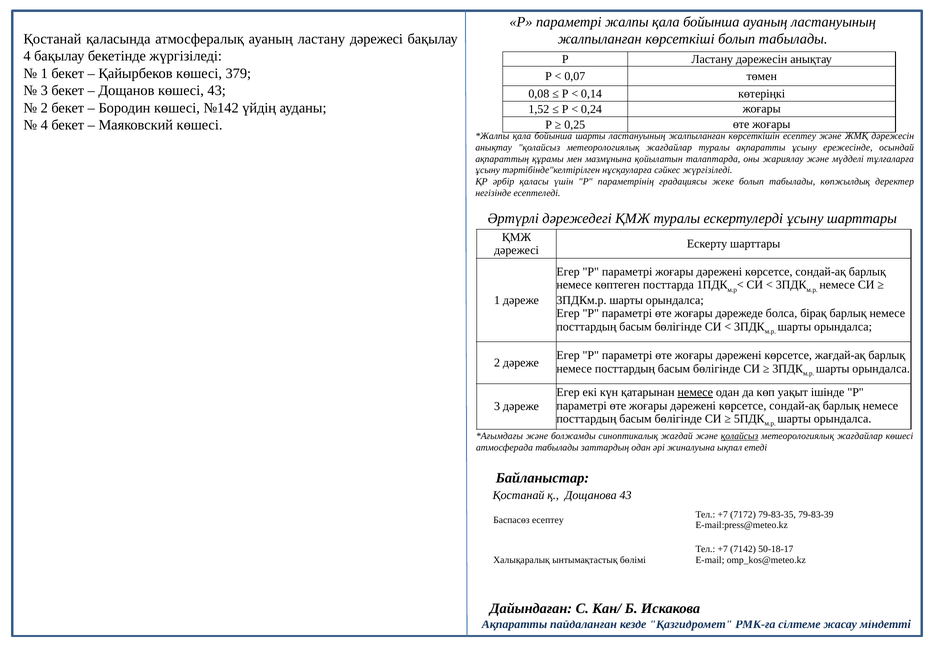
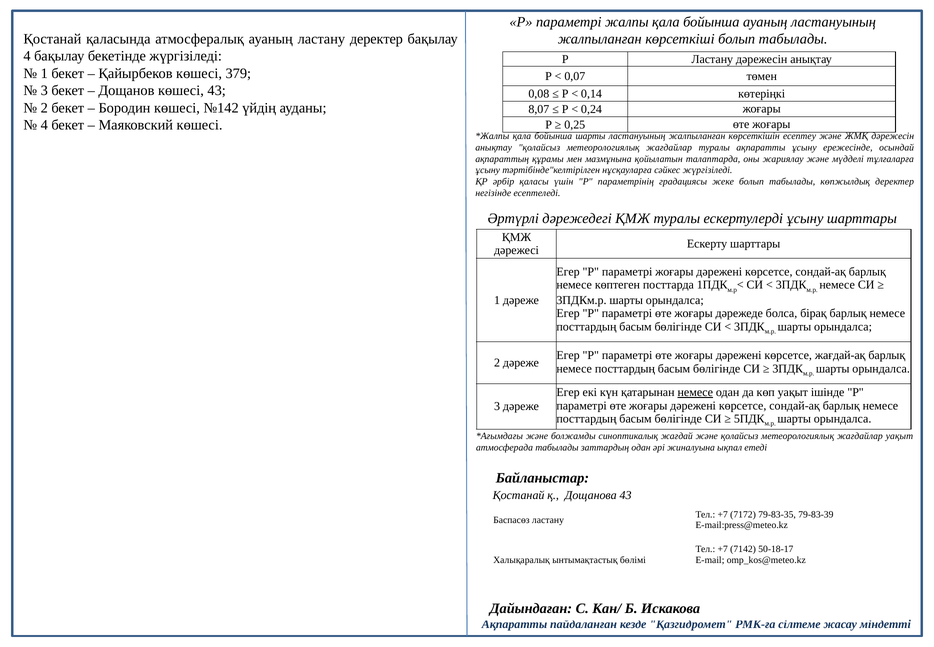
ластану дәрежесі: дәрежесі -> деректер
1,52: 1,52 -> 8,07
қолайсыз at (740, 436) underline: present -> none
жағдайлар көшесі: көшесі -> уақыт
Баспасөз есептеу: есептеу -> ластану
